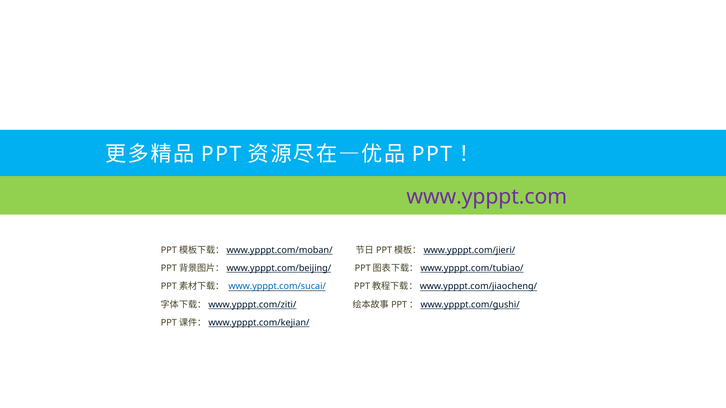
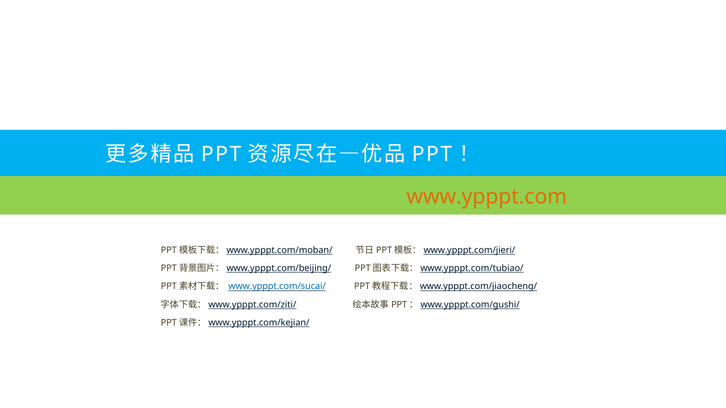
www.ypppt.com colour: purple -> orange
